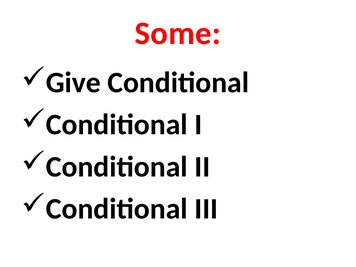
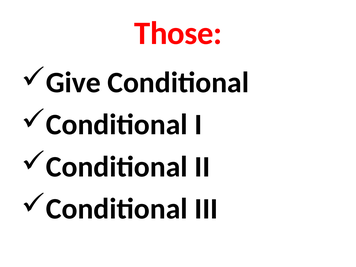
Some: Some -> Those
